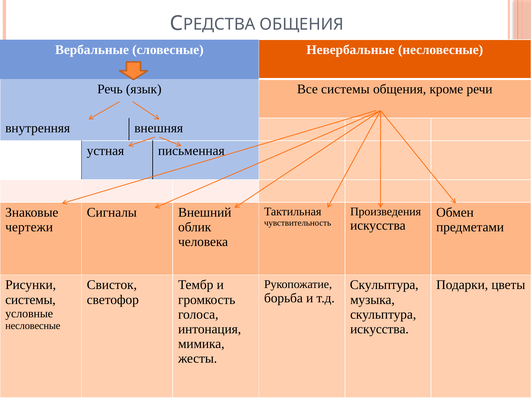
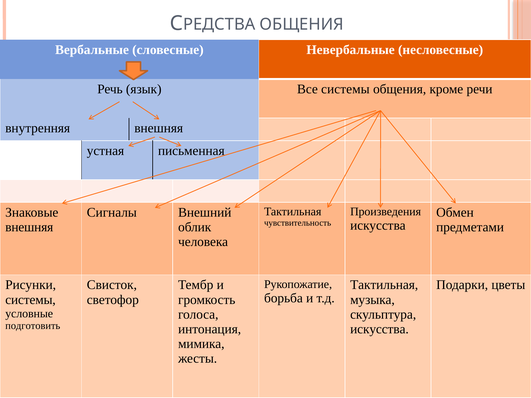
чертежи at (29, 227): чертежи -> внешняя
Скульптура at (384, 285): Скульптура -> Тактильная
несловесные at (33, 326): несловесные -> подготовить
